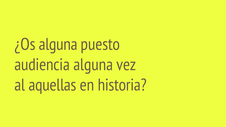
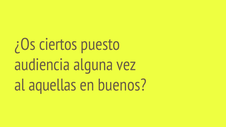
¿Os alguna: alguna -> ciertos
historia: historia -> buenos
